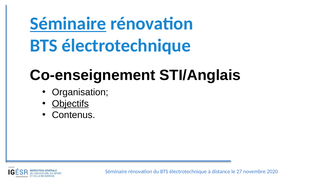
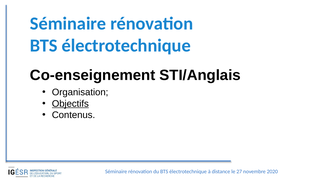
Séminaire at (68, 24) underline: present -> none
